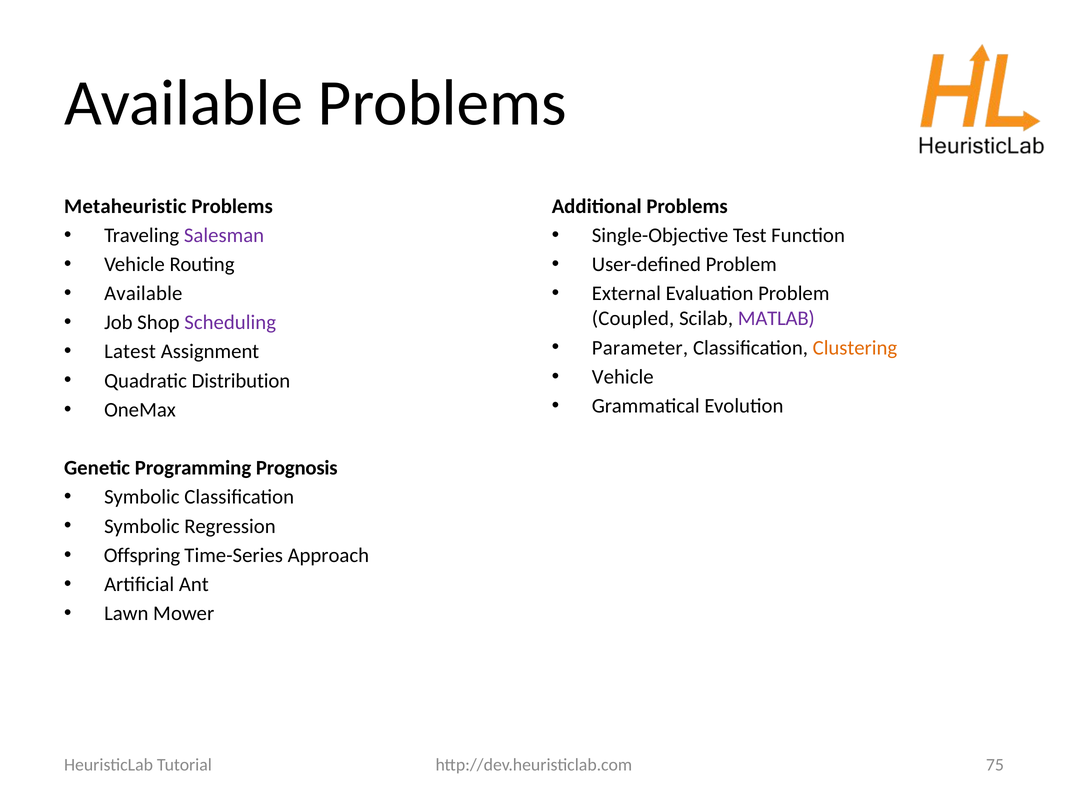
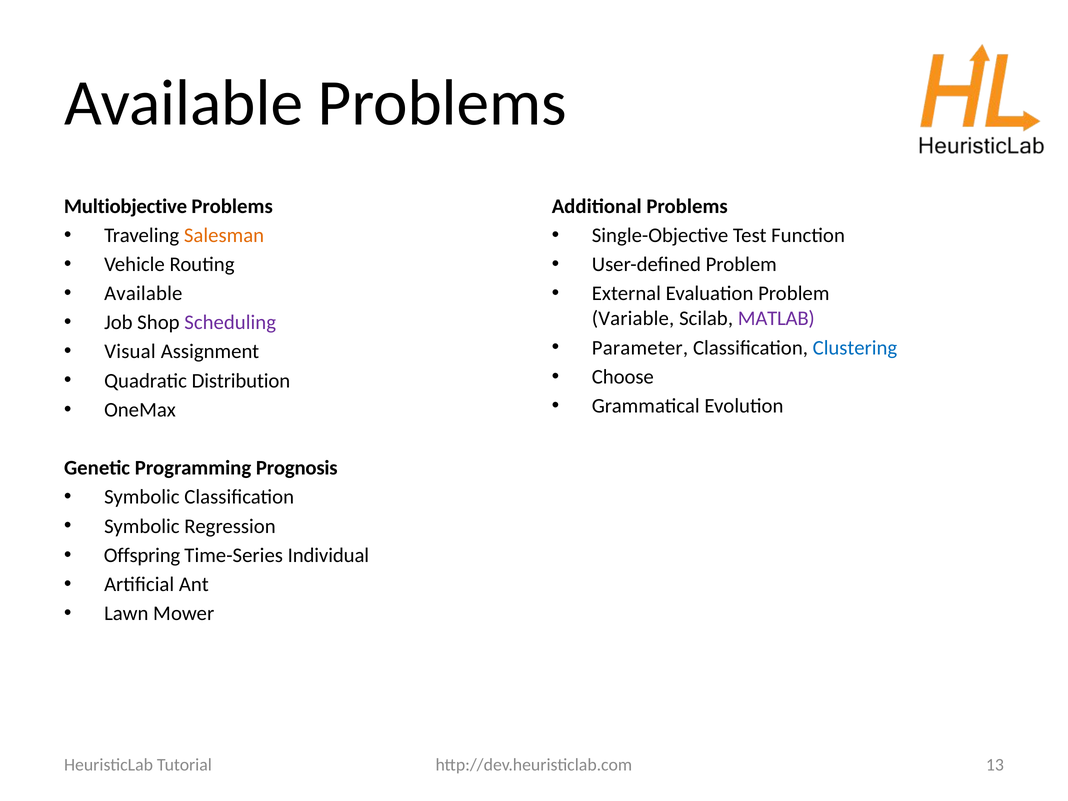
Metaheuristic: Metaheuristic -> Multiobjective
Salesman colour: purple -> orange
Coupled: Coupled -> Variable
Clustering colour: orange -> blue
Latest: Latest -> Visual
Vehicle at (623, 377): Vehicle -> Choose
Approach: Approach -> Individual
75: 75 -> 13
